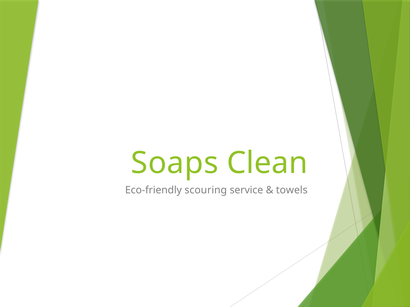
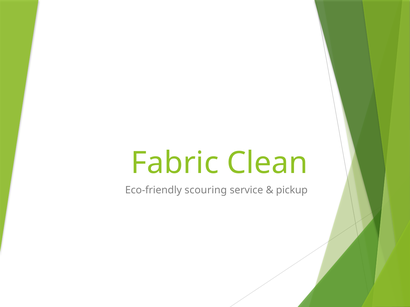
Soaps: Soaps -> Fabric
towels: towels -> pickup
